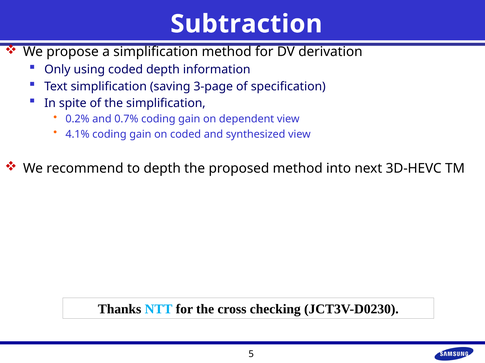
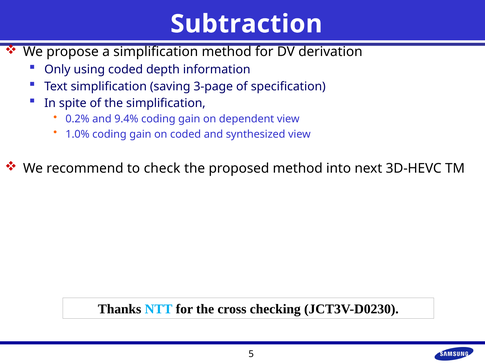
0.7%: 0.7% -> 9.4%
4.1%: 4.1% -> 1.0%
to depth: depth -> check
